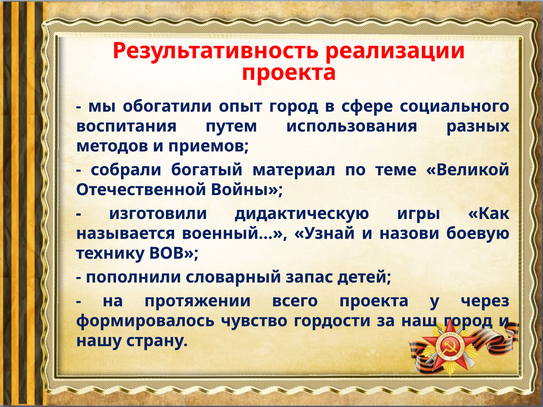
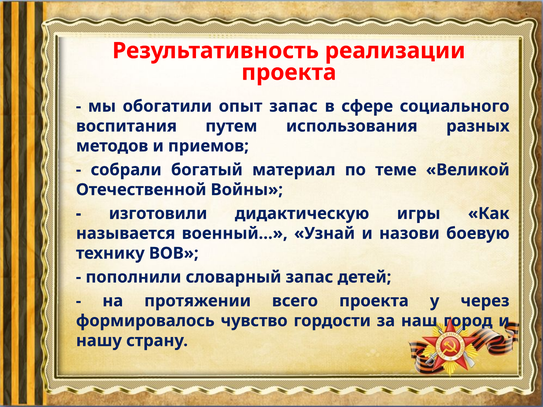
опыт город: город -> запас
